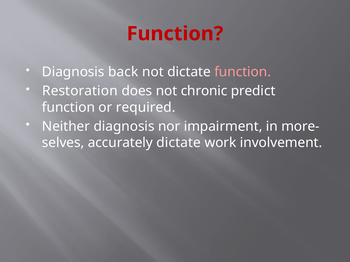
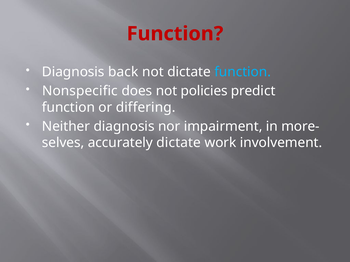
function at (243, 72) colour: pink -> light blue
Restoration: Restoration -> Nonspecific
chronic: chronic -> policies
required: required -> differing
